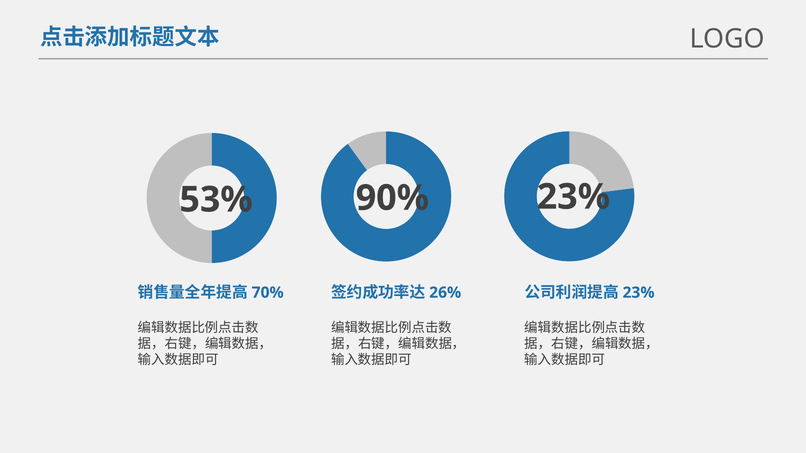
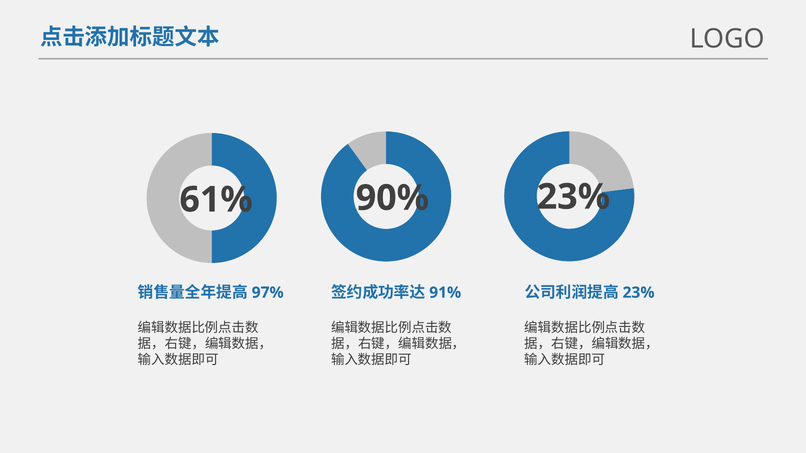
53%: 53% -> 61%
70%: 70% -> 97%
26%: 26% -> 91%
